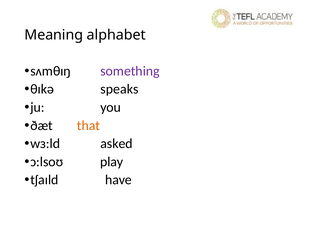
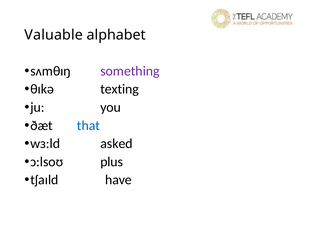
Meaning: Meaning -> Valuable
speaks: speaks -> texting
that colour: orange -> blue
play: play -> plus
